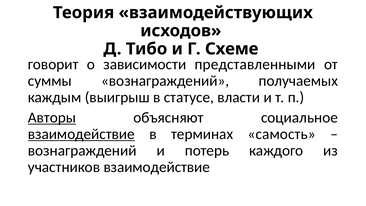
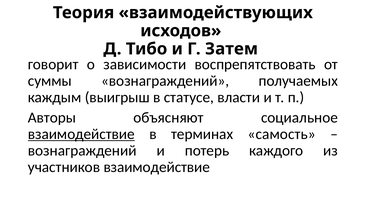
Схеме: Схеме -> Затем
представленными: представленными -> воспрепятствовать
Авторы underline: present -> none
